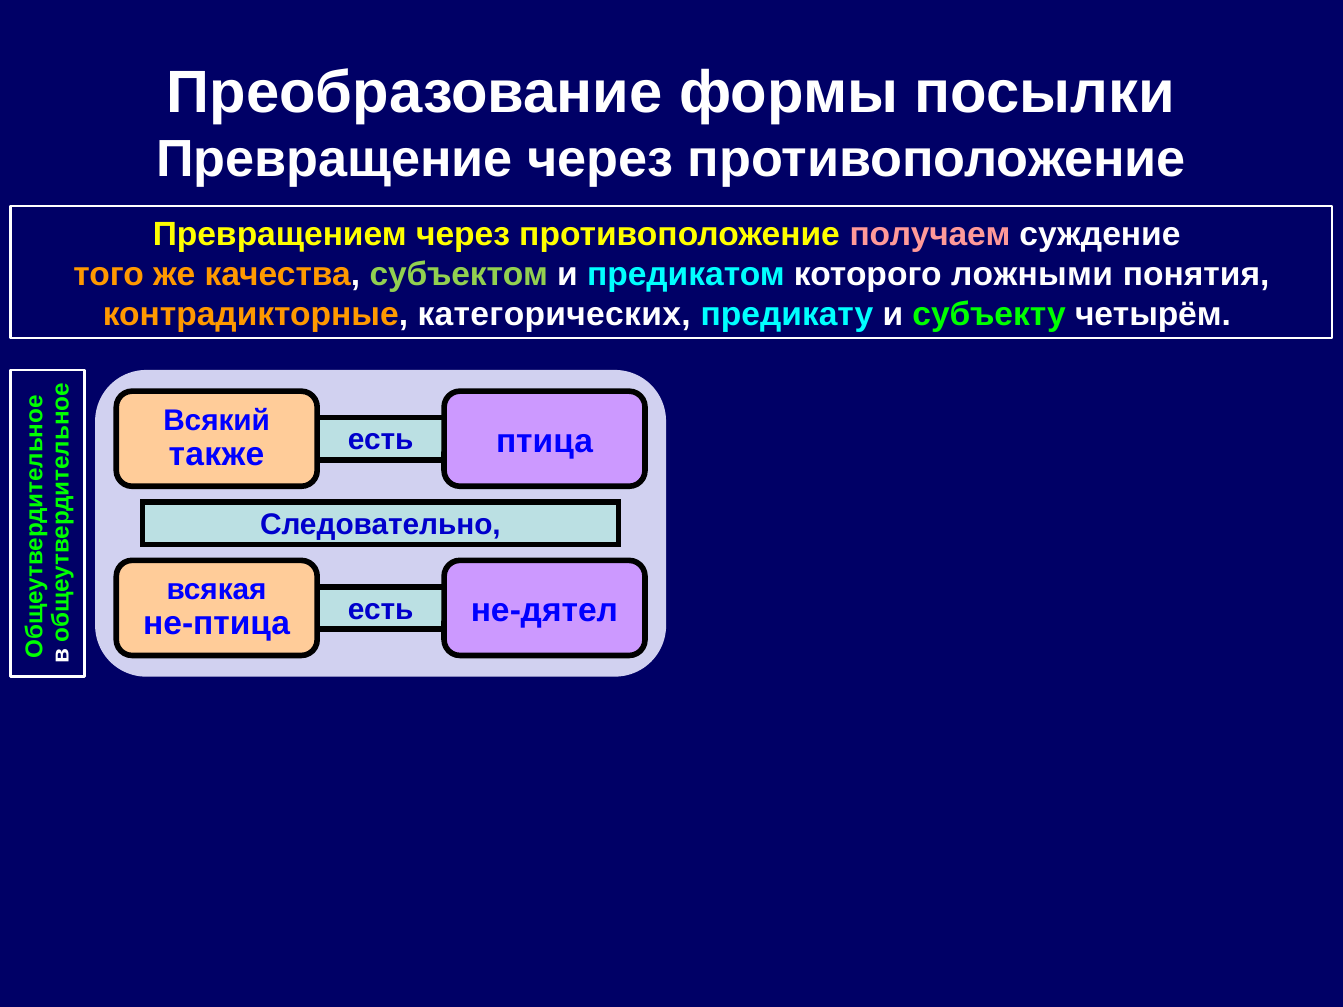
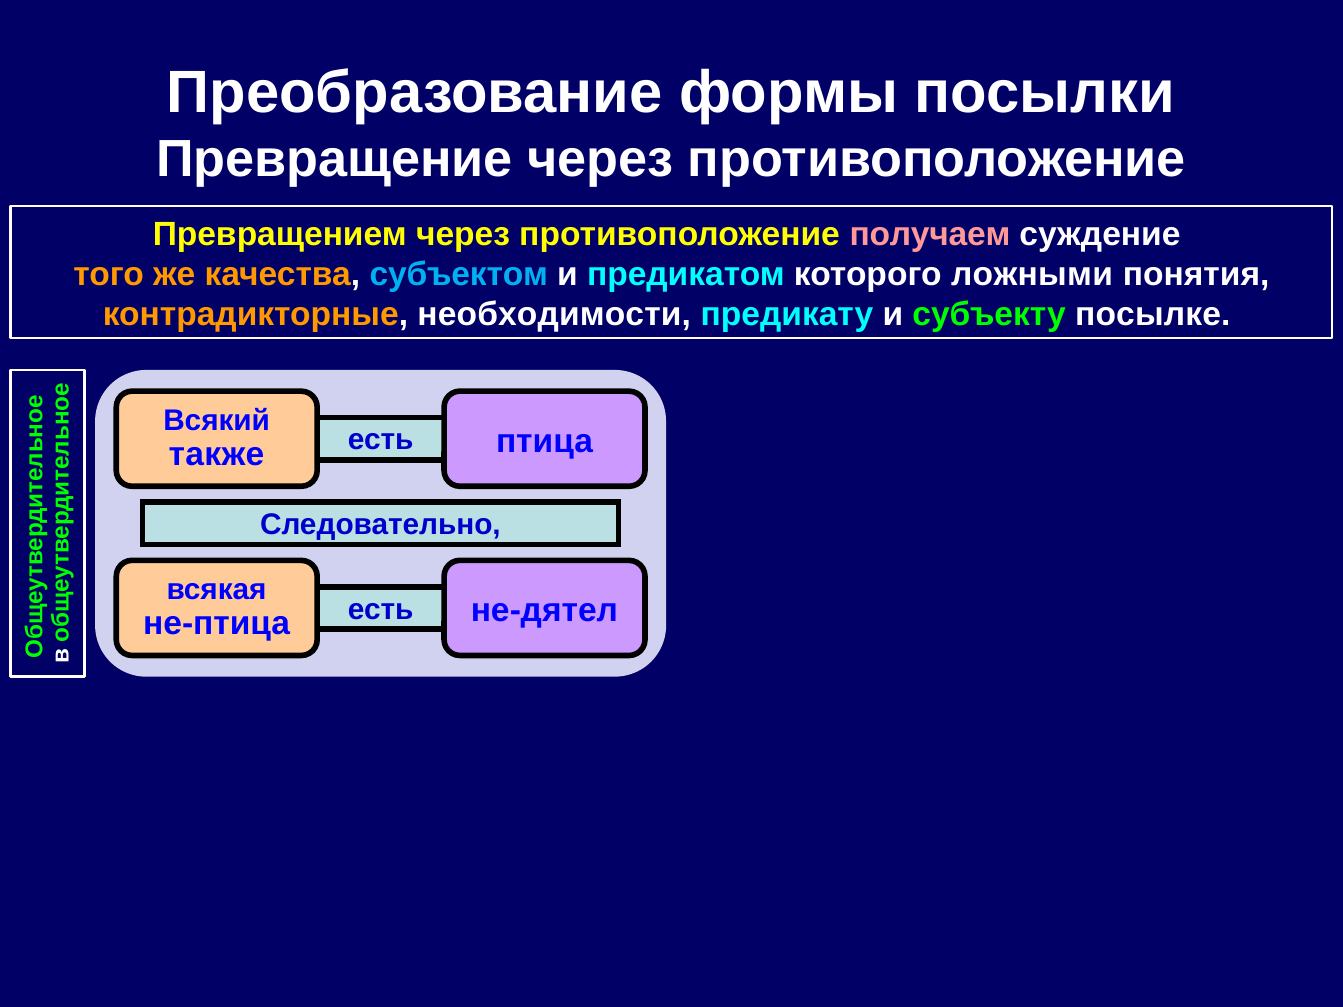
субъектом colour: light green -> light blue
категорических: категорических -> необходимости
четырём: четырём -> посылке
